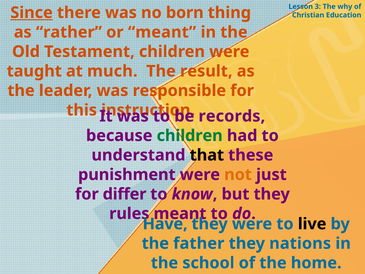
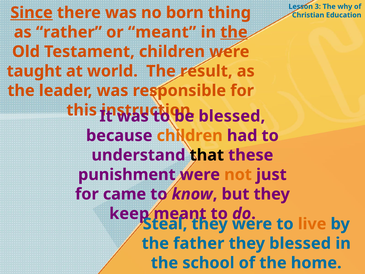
the at (234, 32) underline: none -> present
much: much -> world
records at (232, 116): records -> blessed
children at (190, 136) colour: green -> orange
differ: differ -> came
rules: rules -> keep
Have: Have -> Steal
live colour: black -> orange
they nations: nations -> blessed
